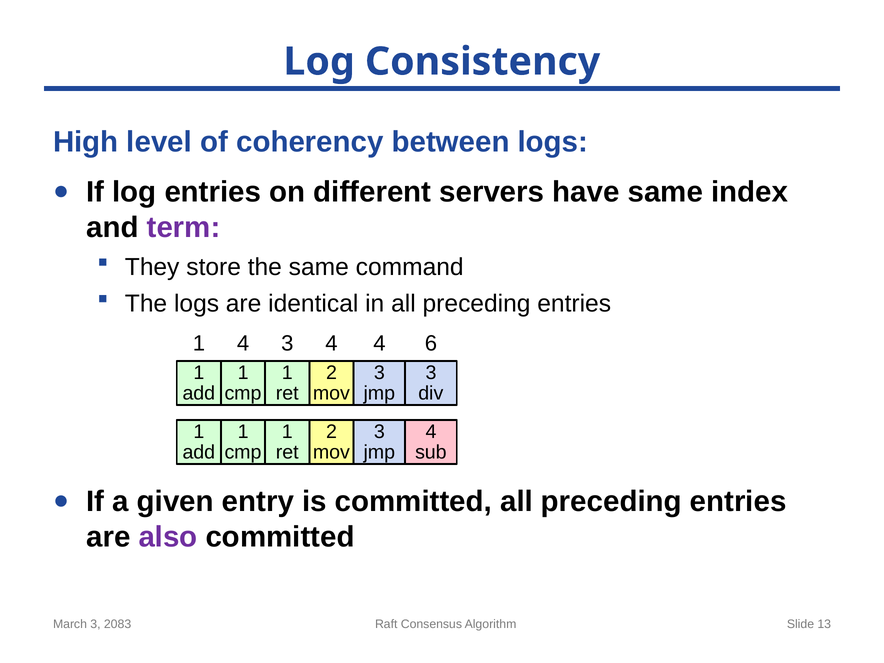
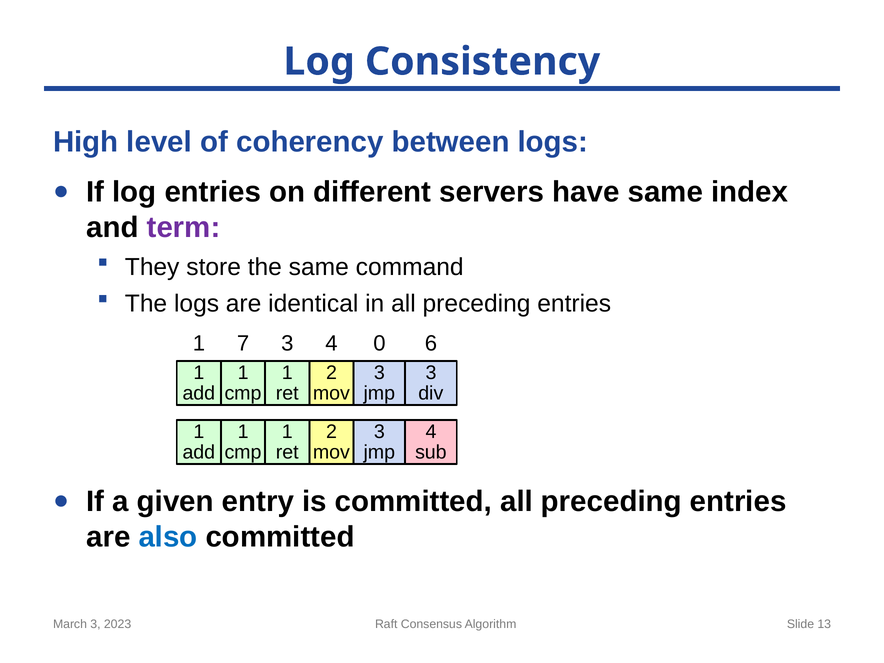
1 4: 4 -> 7
4 4: 4 -> 0
also colour: purple -> blue
2083: 2083 -> 2023
